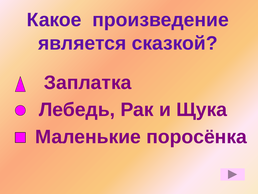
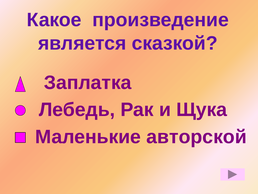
поросёнка: поросёнка -> авторской
